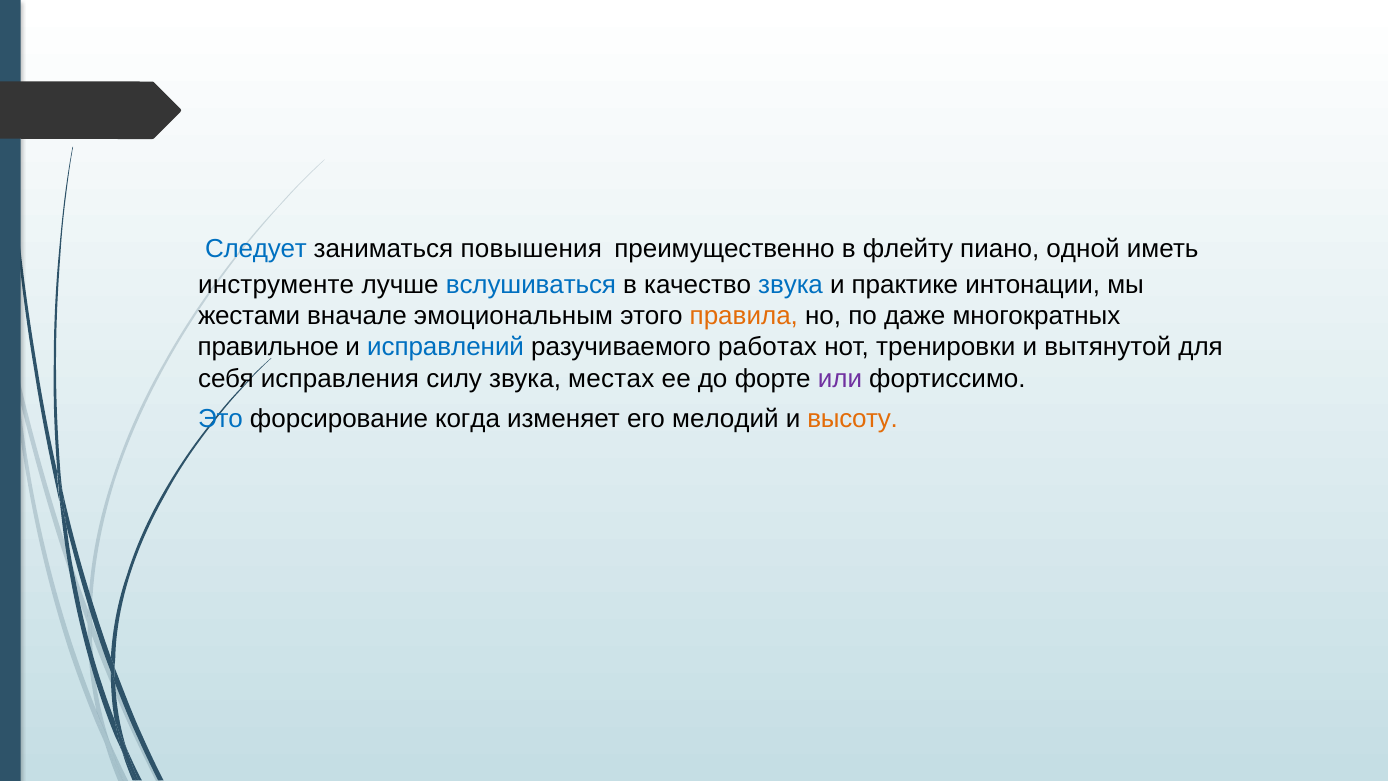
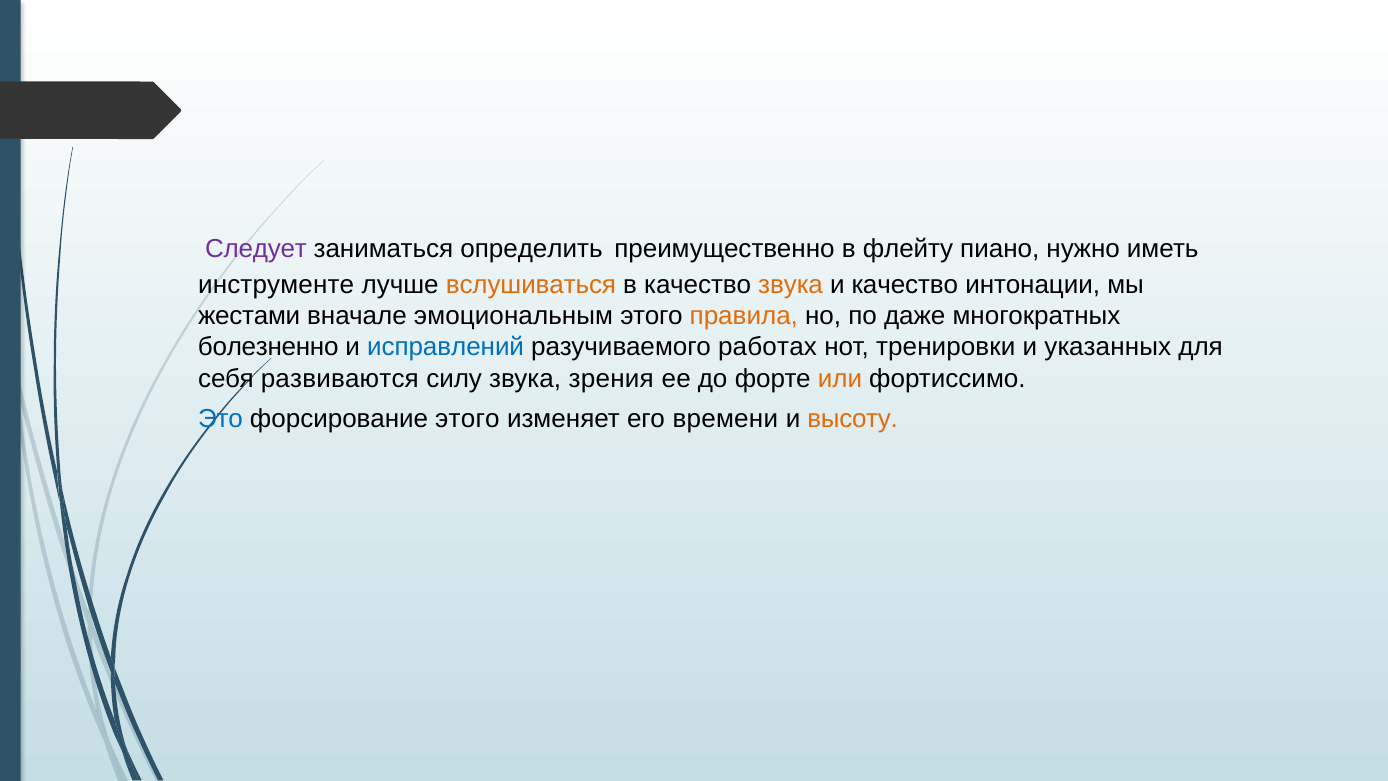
Следует colour: blue -> purple
повышения: повышения -> определить
одной: одной -> нужно
вслушиваться colour: blue -> orange
звука at (790, 285) colour: blue -> orange
и практике: практике -> качество
правильное: правильное -> болезненно
вытянутой: вытянутой -> указанных
исправления: исправления -> развиваются
местах: местах -> зрения
или colour: purple -> orange
форсирование когда: когда -> этого
мелодий: мелодий -> времени
